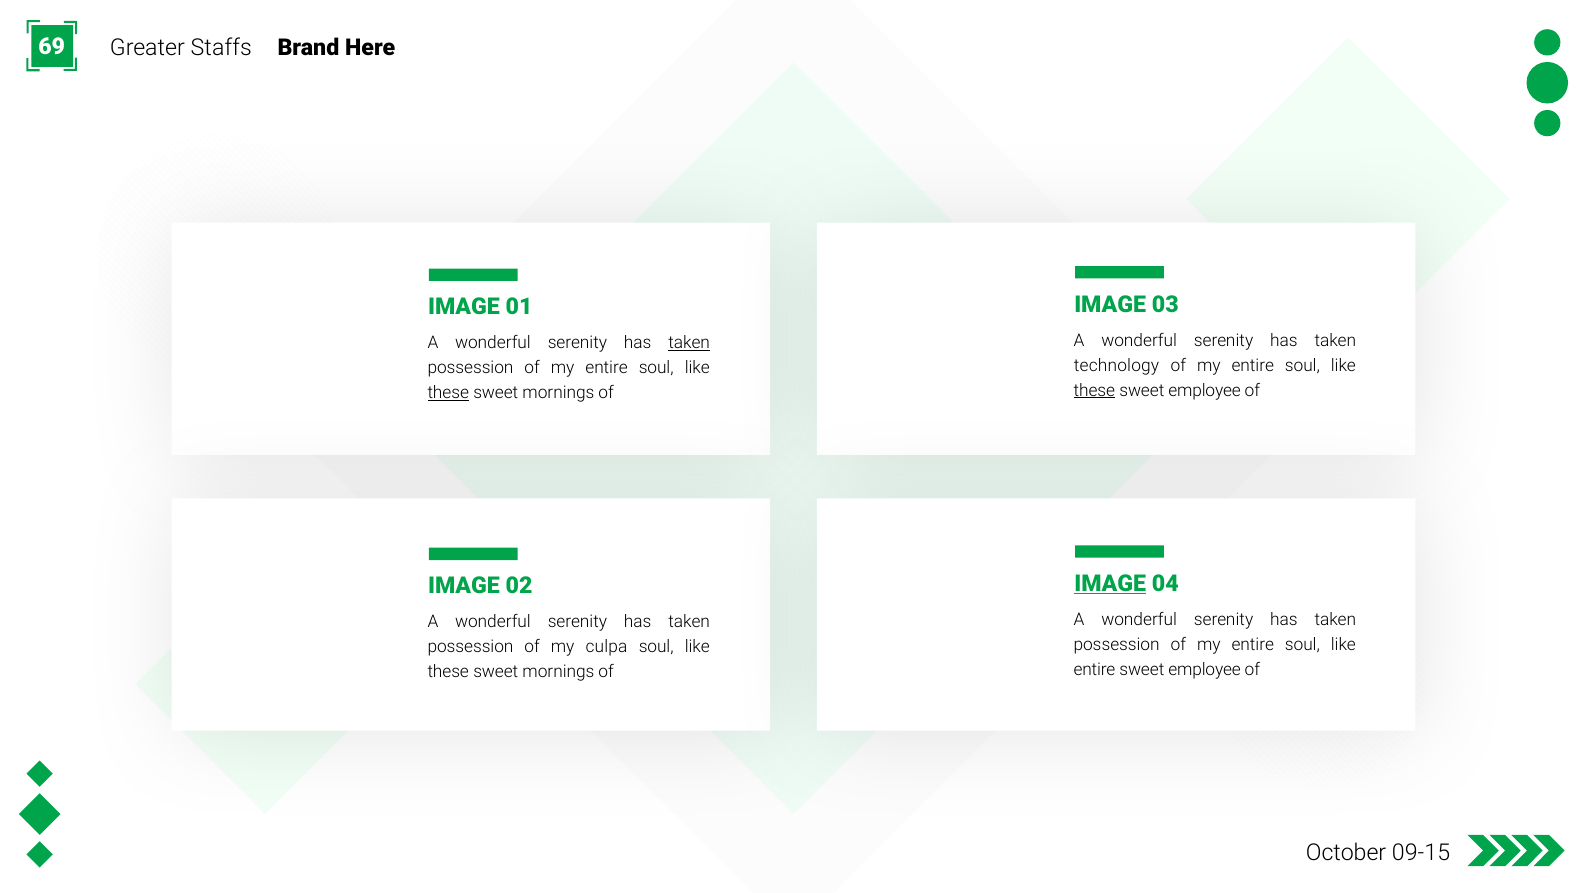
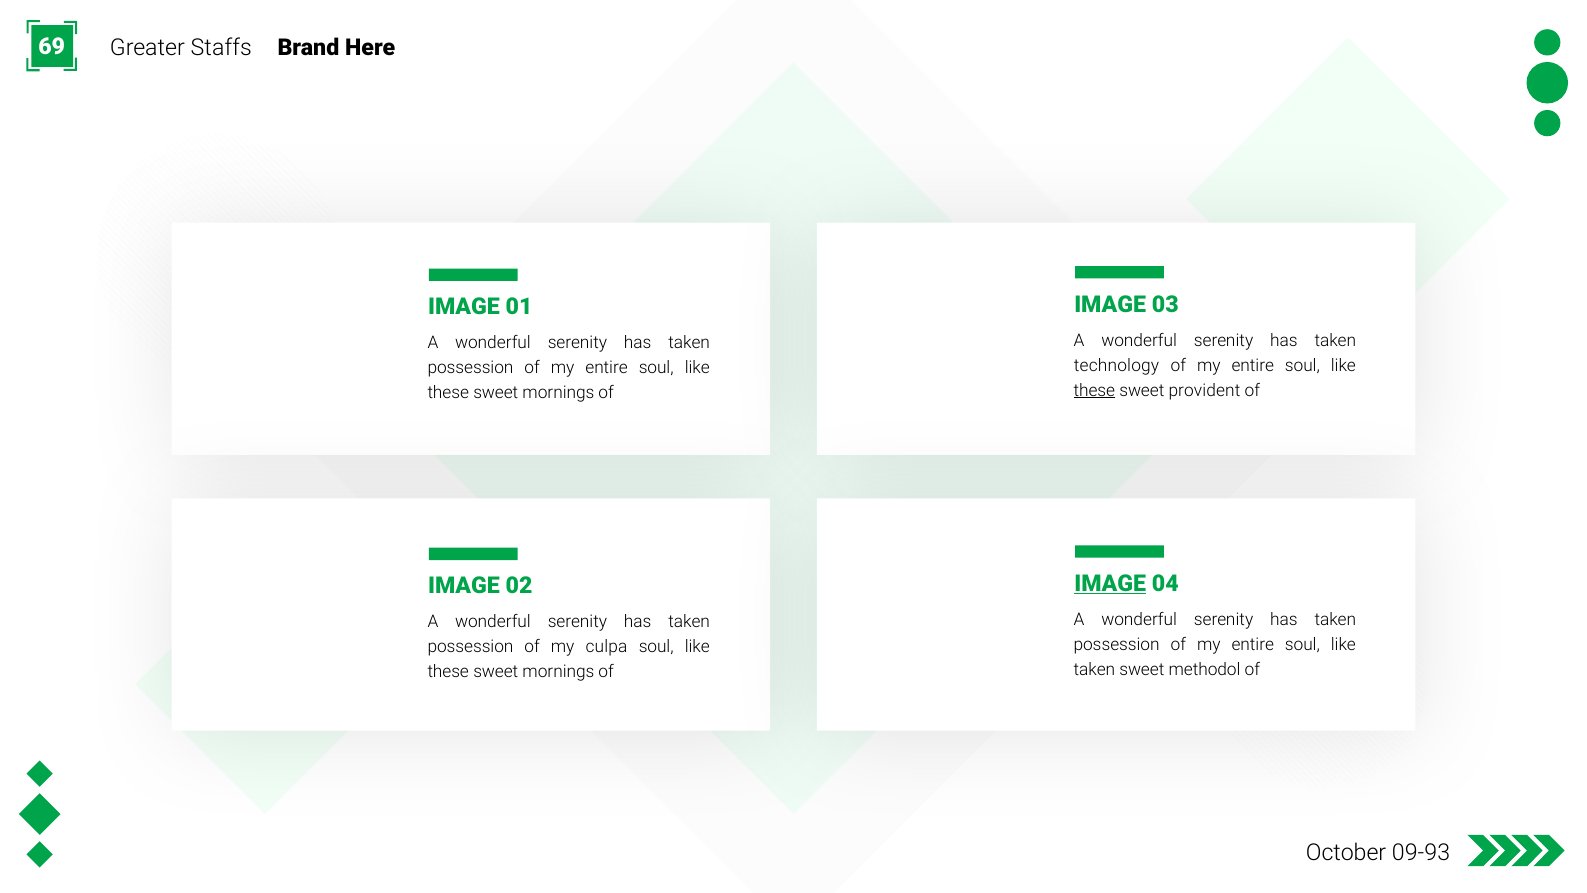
taken at (689, 343) underline: present -> none
employee at (1205, 390): employee -> provident
these at (448, 393) underline: present -> none
entire at (1094, 669): entire -> taken
employee at (1205, 669): employee -> methodol
09-15: 09-15 -> 09-93
